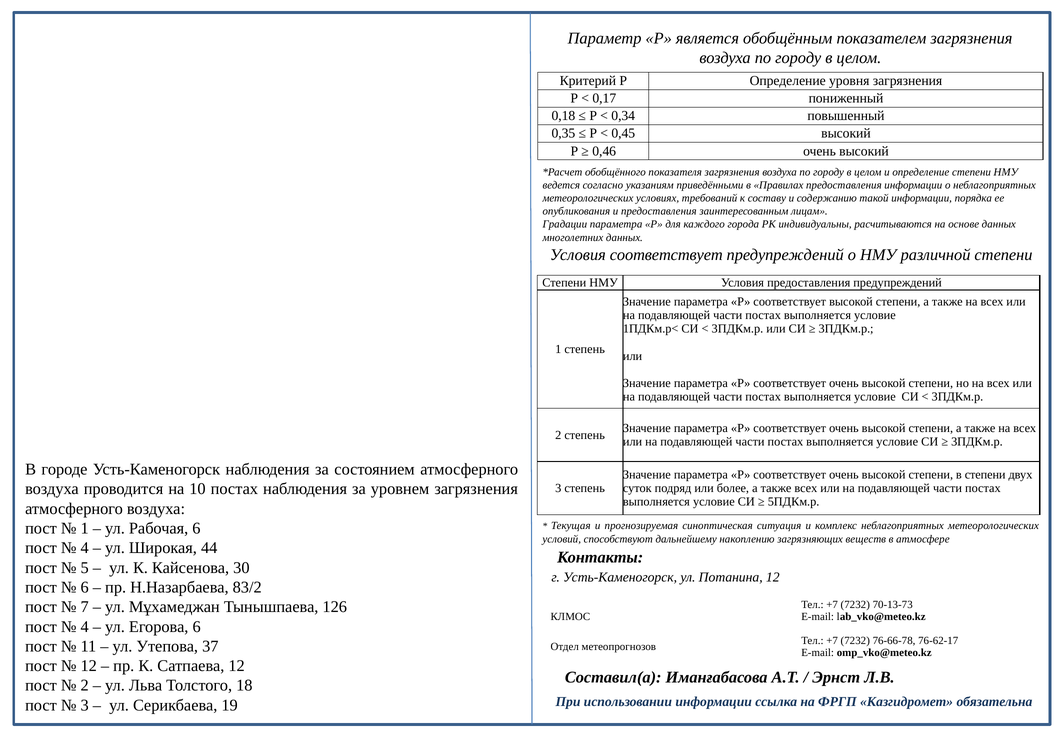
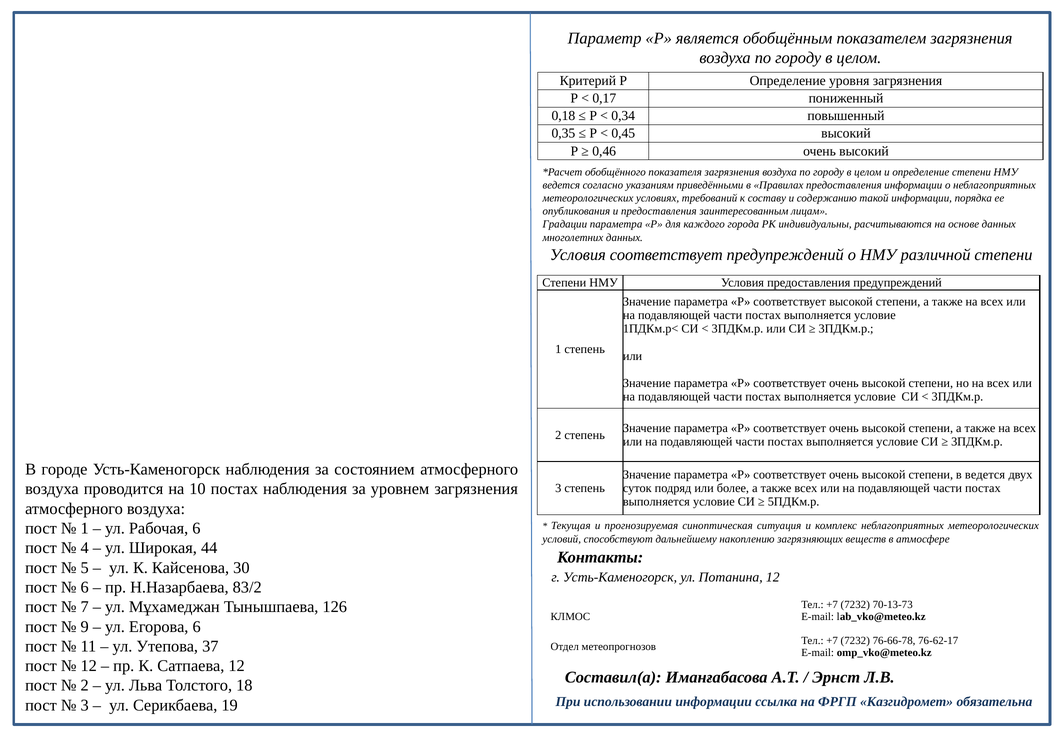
в степени: степени -> ведется
4 at (85, 626): 4 -> 9
